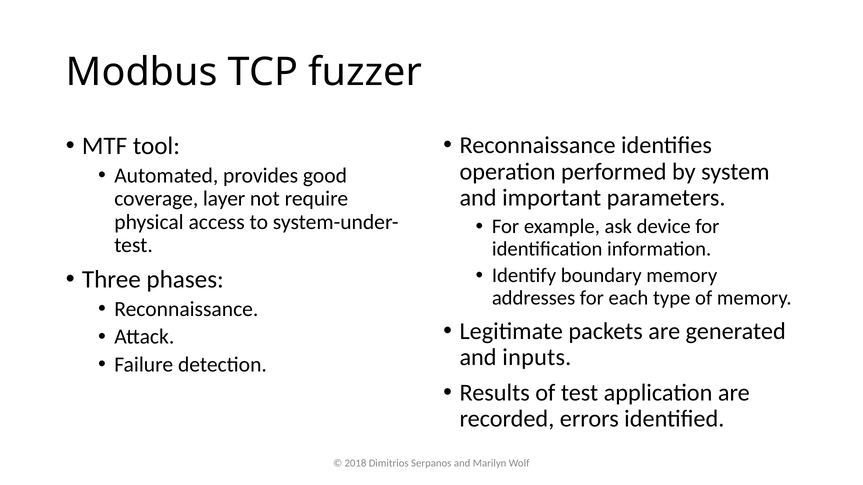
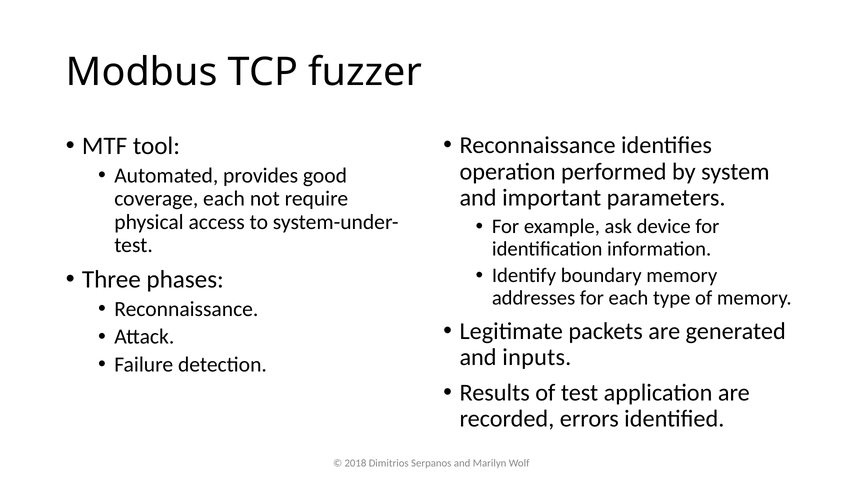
coverage layer: layer -> each
